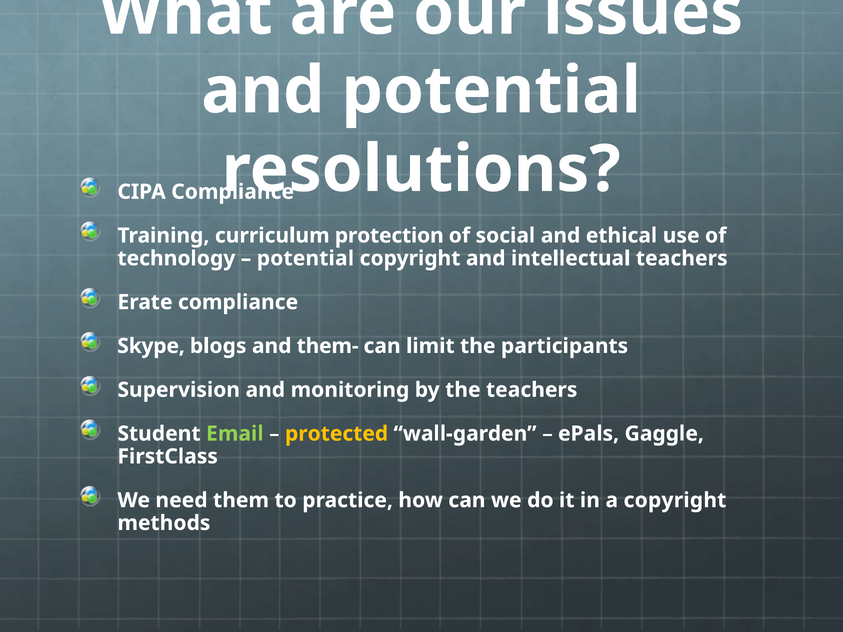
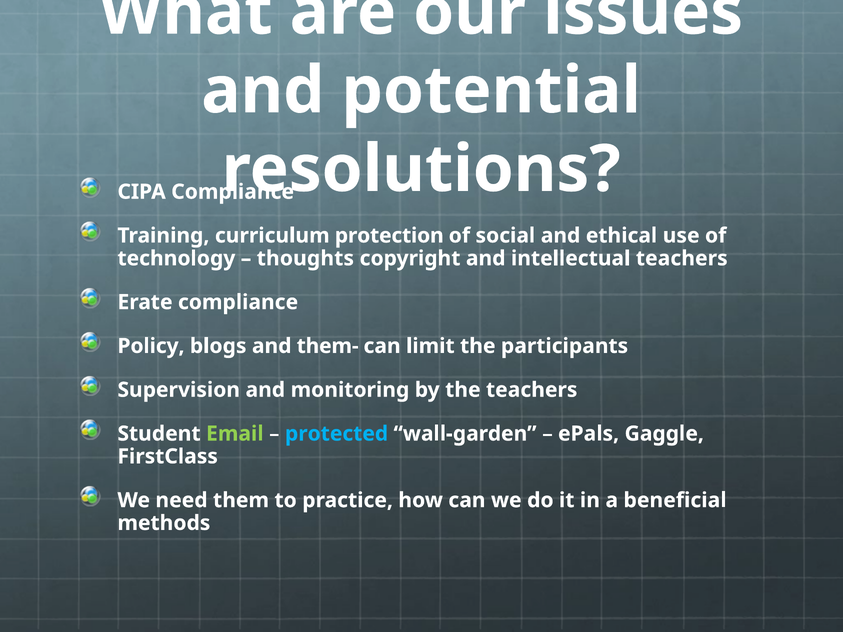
potential at (305, 258): potential -> thoughts
Skype: Skype -> Policy
protected colour: yellow -> light blue
a copyright: copyright -> beneficial
